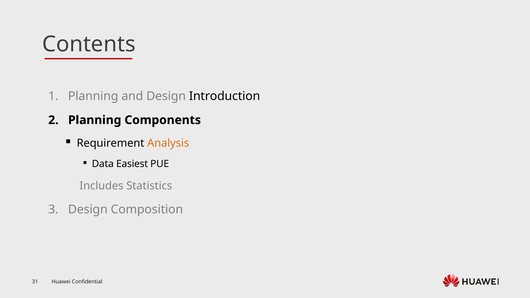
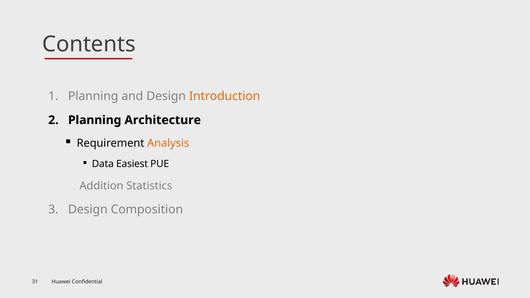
Introduction colour: black -> orange
Components: Components -> Architecture
Includes: Includes -> Addition
